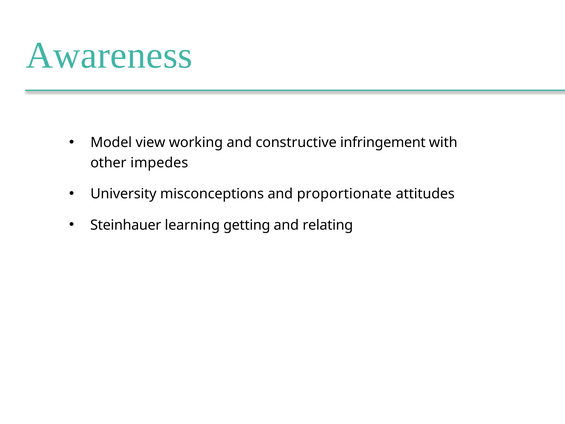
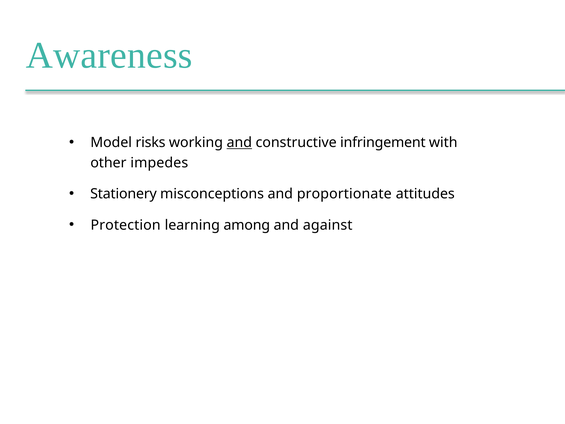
view: view -> risks
and at (239, 143) underline: none -> present
University: University -> Stationery
Steinhauer: Steinhauer -> Protection
getting: getting -> among
relating: relating -> against
